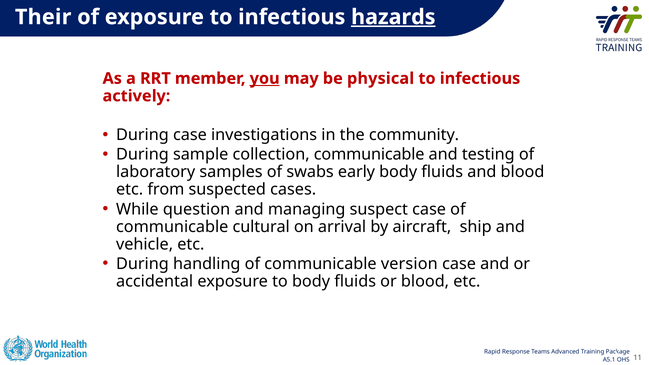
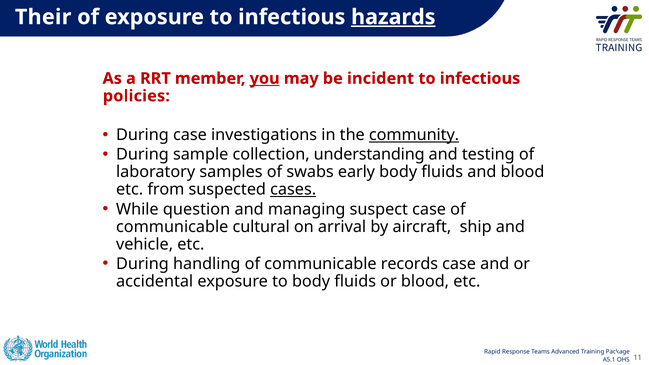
physical: physical -> incident
actively: actively -> policies
community underline: none -> present
collection communicable: communicable -> understanding
cases underline: none -> present
version: version -> records
